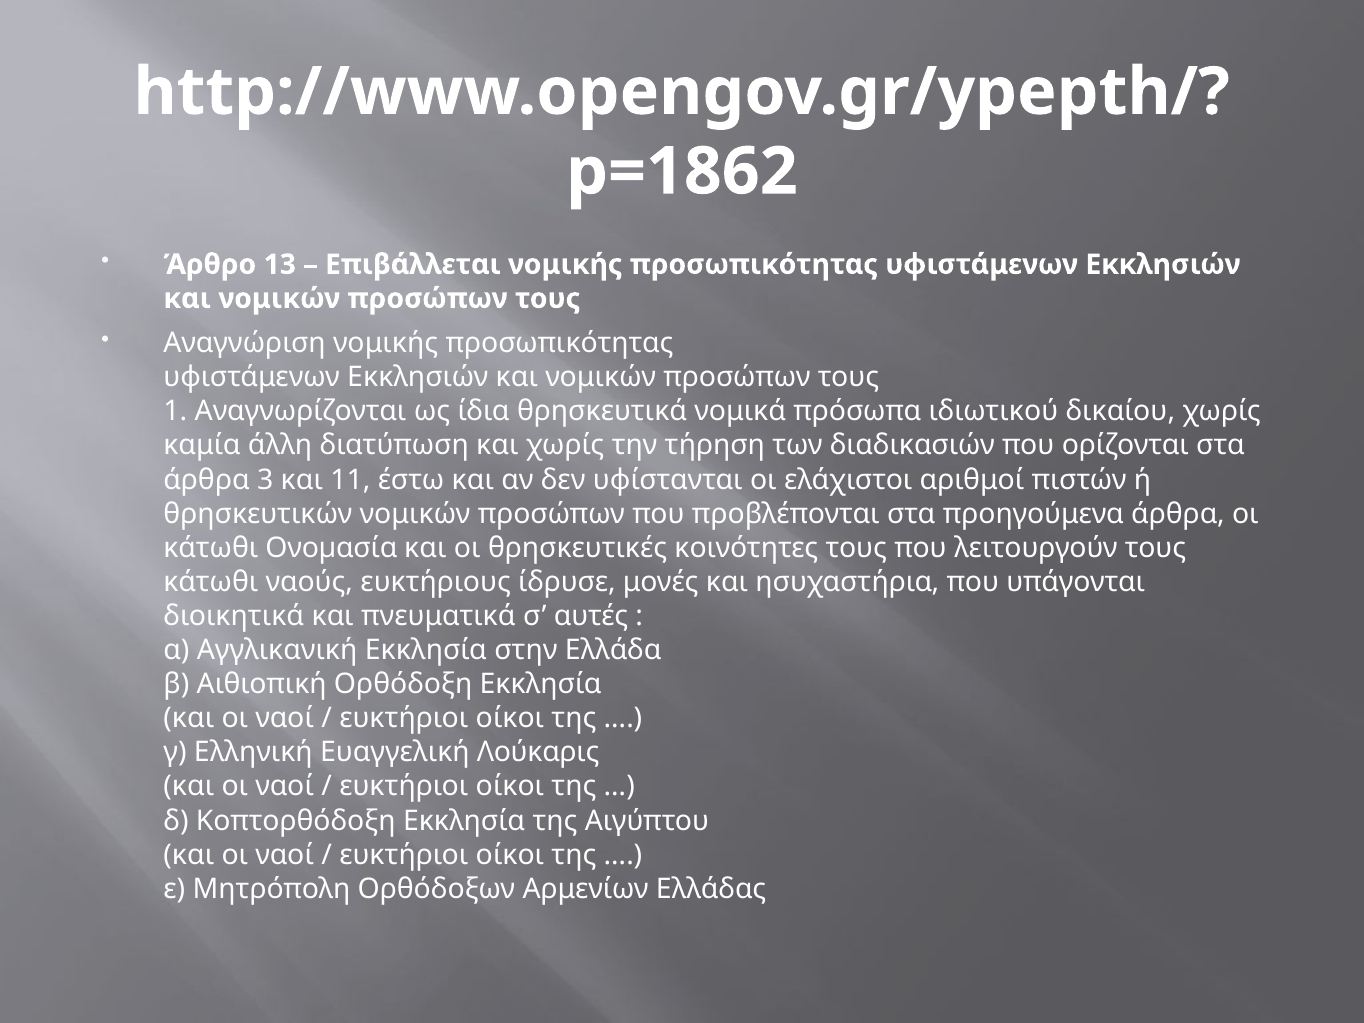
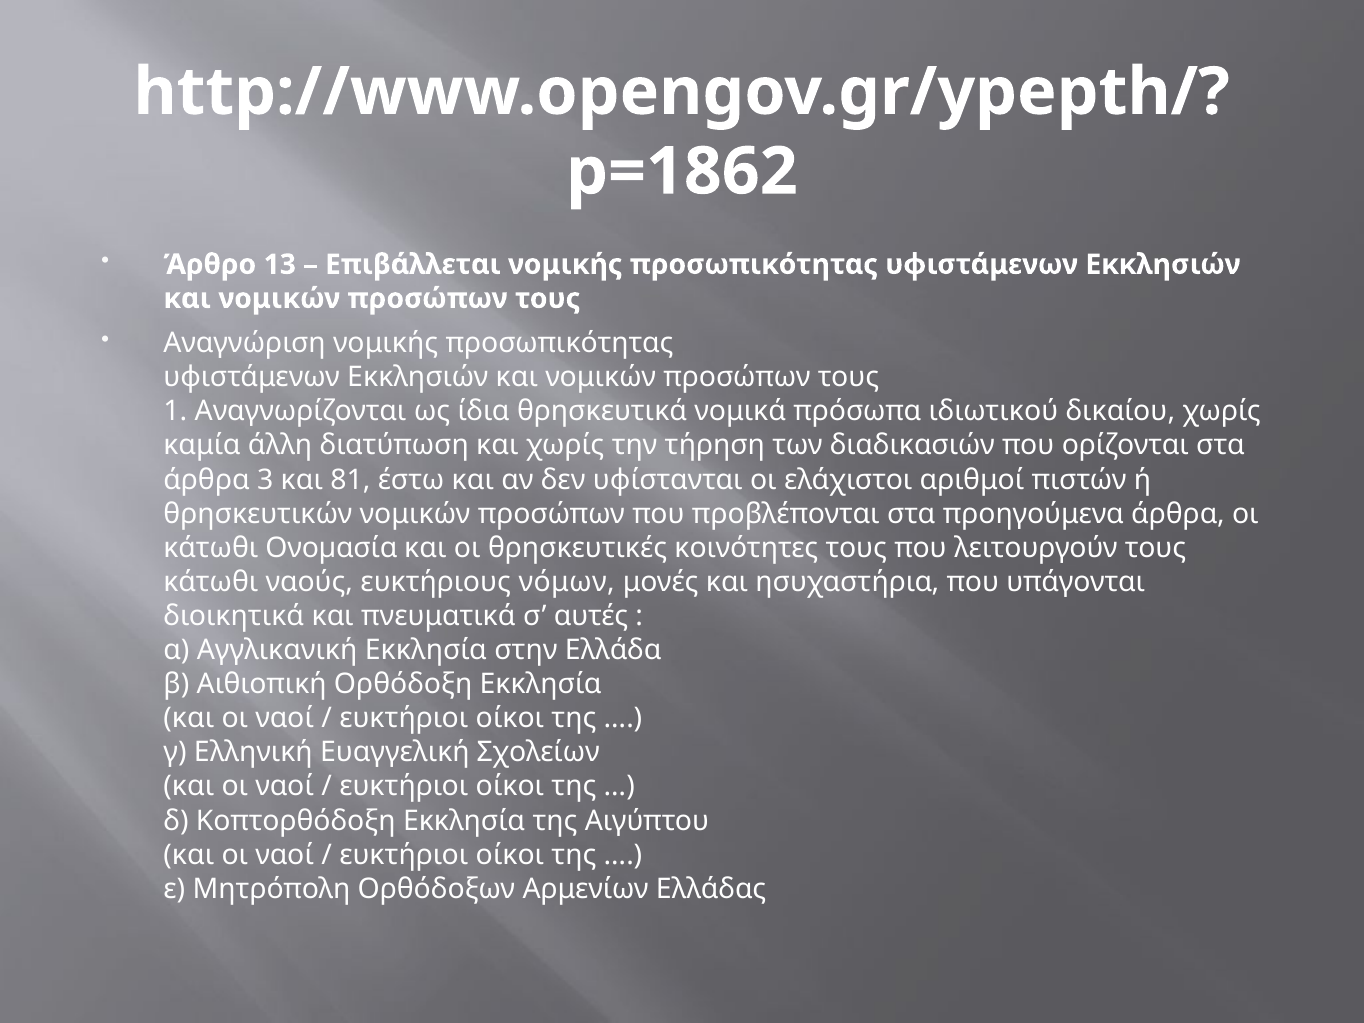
11: 11 -> 81
ίδρυσε: ίδρυσε -> νόμων
Λούκαρις: Λούκαρις -> Σχολείων
